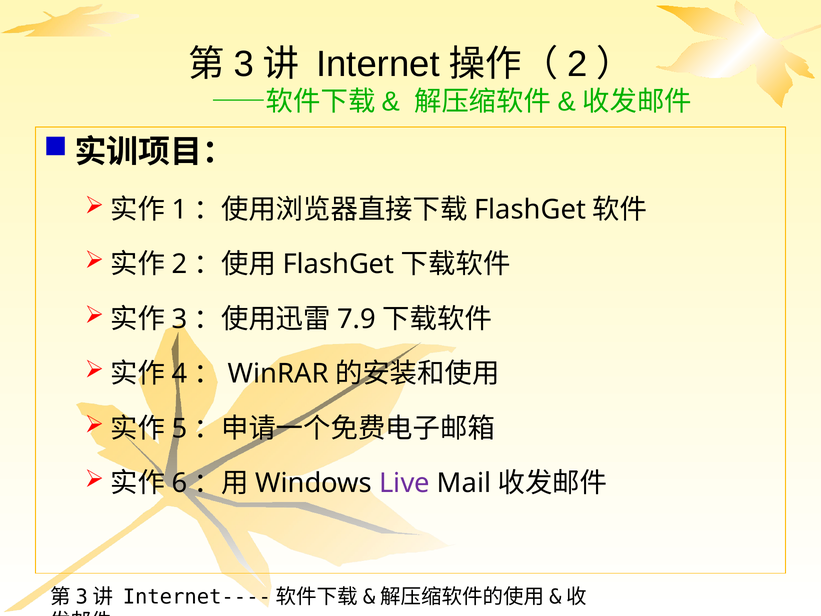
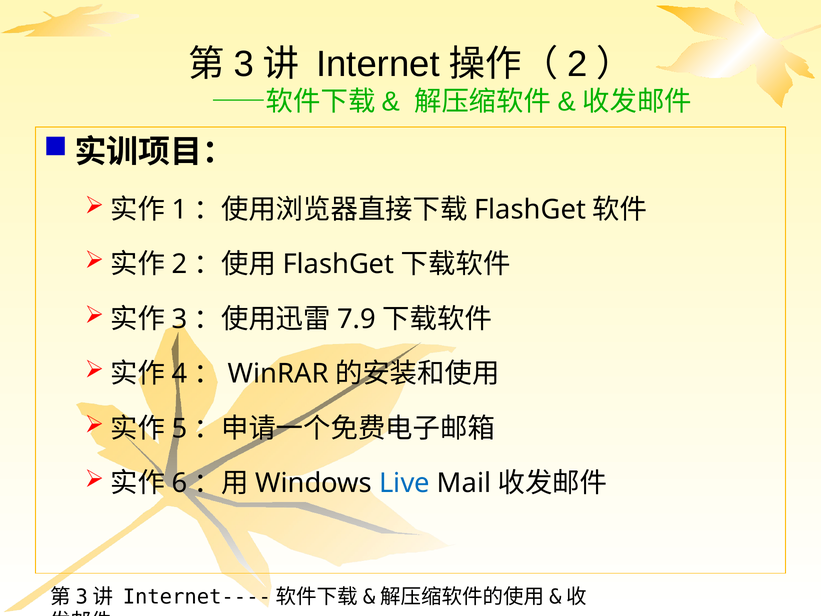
Live colour: purple -> blue
